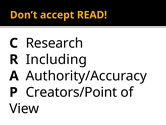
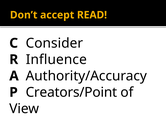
Research: Research -> Consider
Including: Including -> Influence
